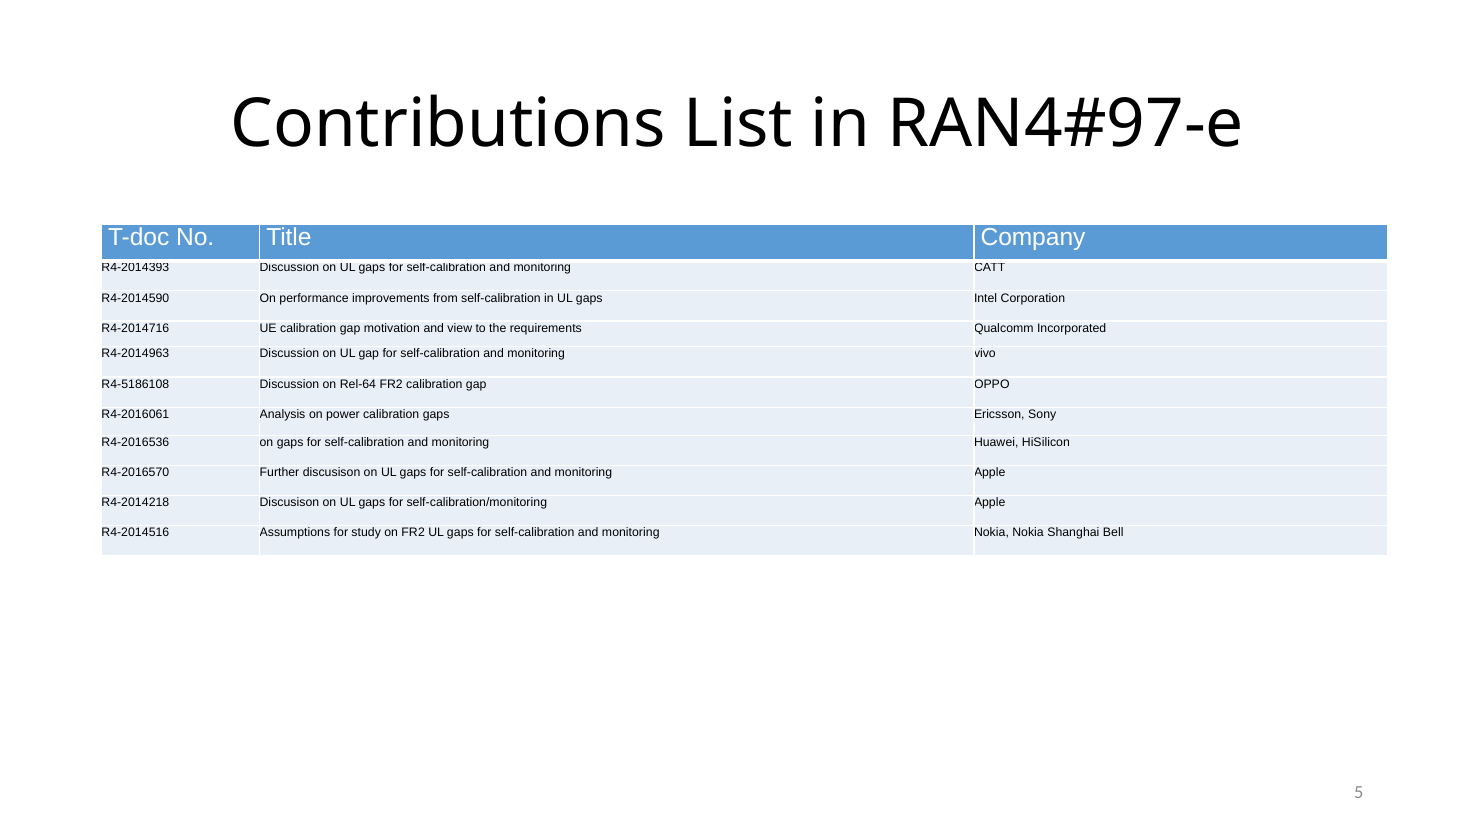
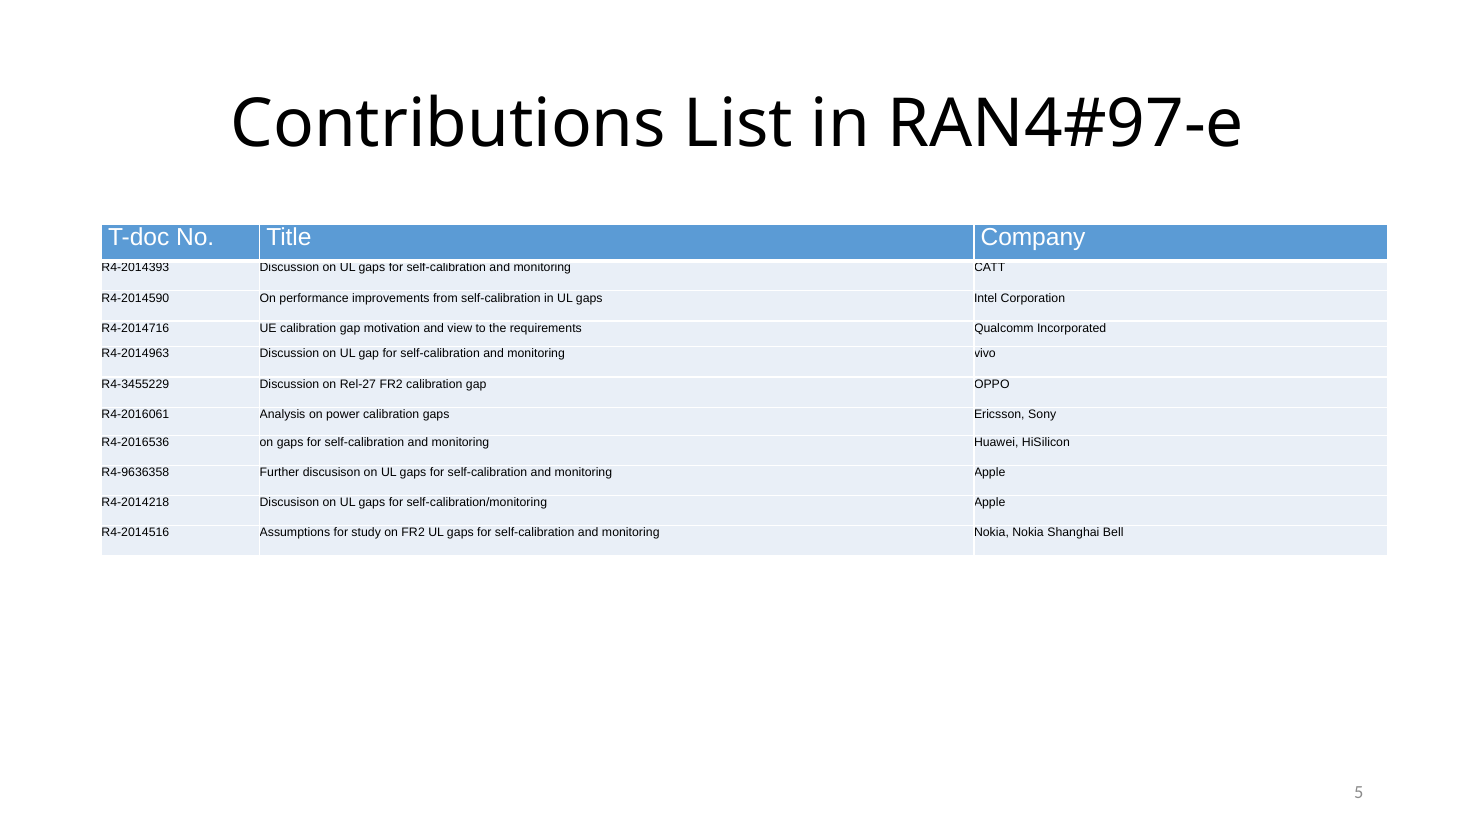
R4-5186108: R4-5186108 -> R4-3455229
Rel-64: Rel-64 -> Rel-27
R4-2016570: R4-2016570 -> R4-9636358
